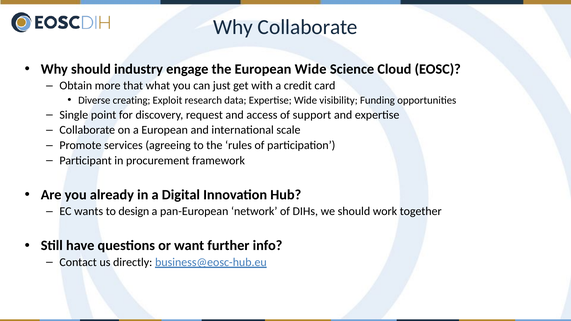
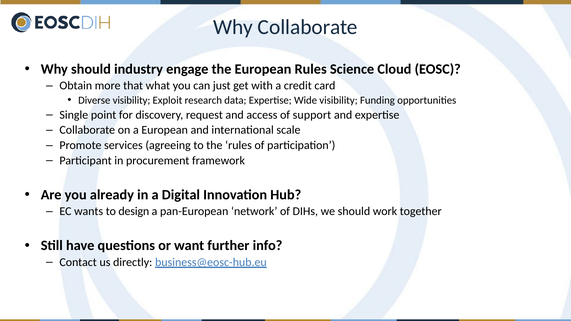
European Wide: Wide -> Rules
Diverse creating: creating -> visibility
